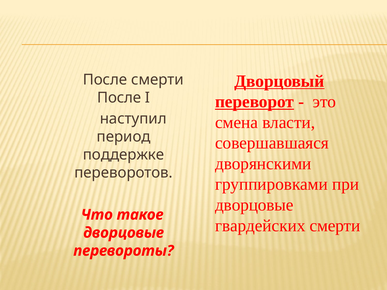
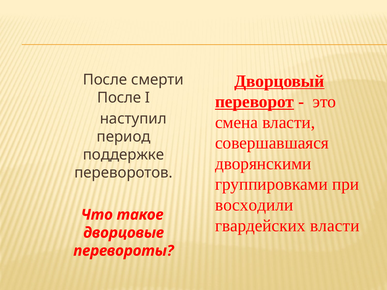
дворцовые at (254, 205): дворцовые -> восходили
гвардейских смерти: смерти -> власти
